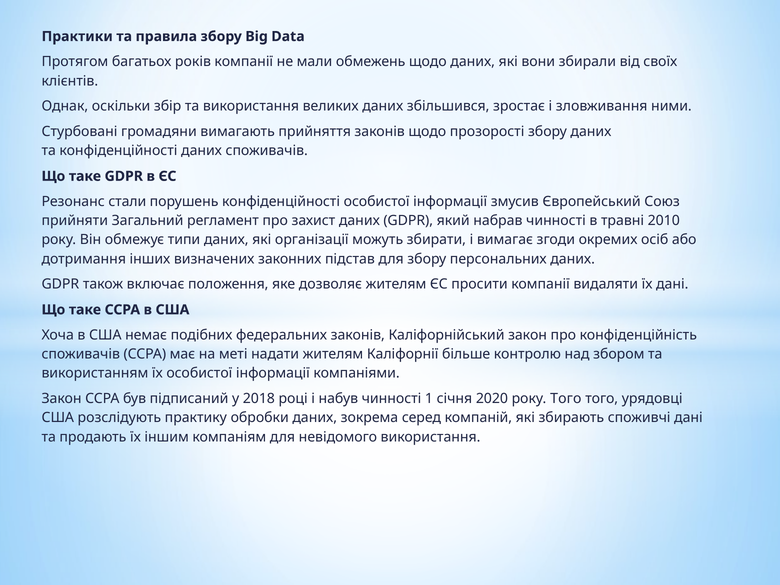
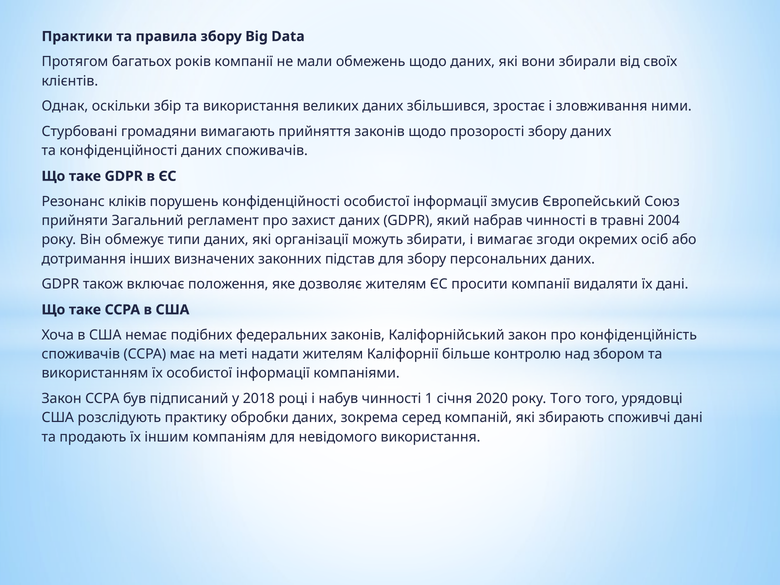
стали: стали -> кліків
2010: 2010 -> 2004
